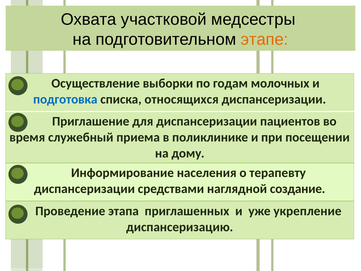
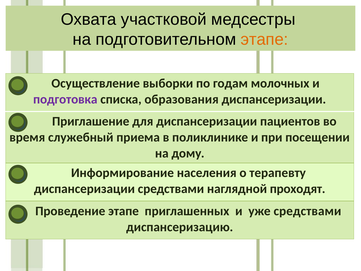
подготовка colour: blue -> purple
относящихся: относящихся -> образования
создание: создание -> проходят
Проведение этапа: этапа -> этапе
уже укрепление: укрепление -> средствами
